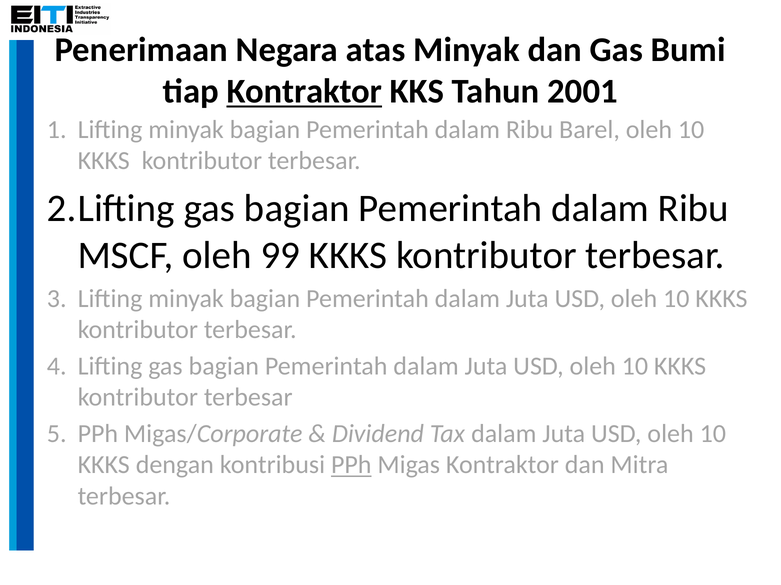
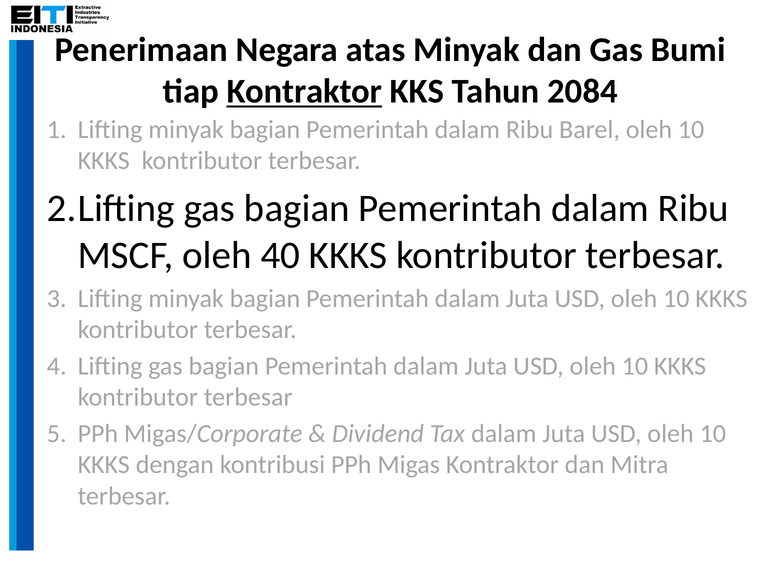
2001: 2001 -> 2084
99: 99 -> 40
PPh at (351, 466) underline: present -> none
